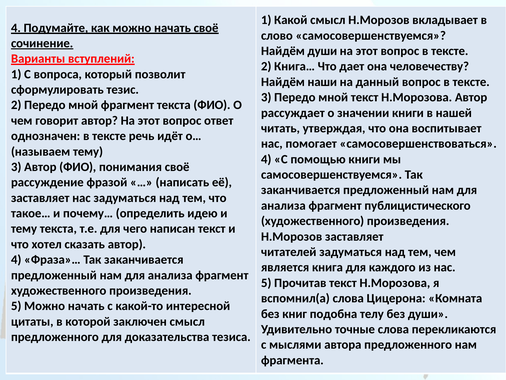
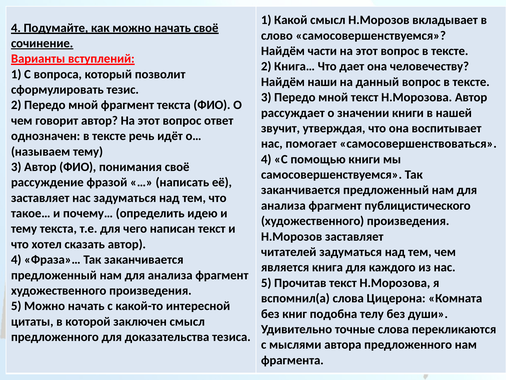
Найдём души: души -> части
читать: читать -> звучит
